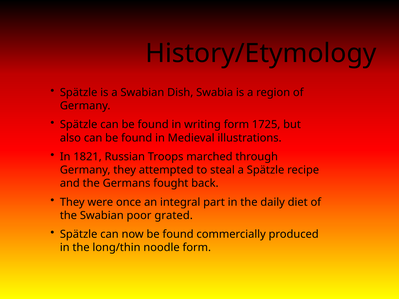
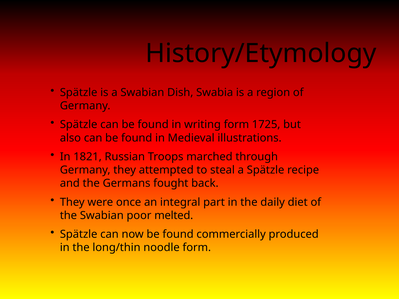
grated: grated -> melted
